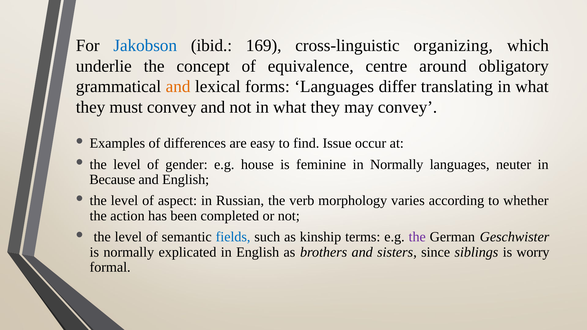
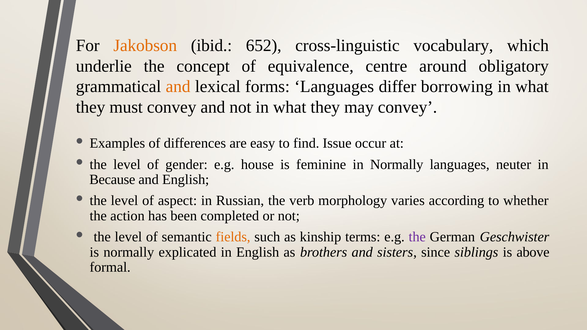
Jakobson colour: blue -> orange
169: 169 -> 652
organizing: organizing -> vocabulary
translating: translating -> borrowing
fields colour: blue -> orange
worry: worry -> above
